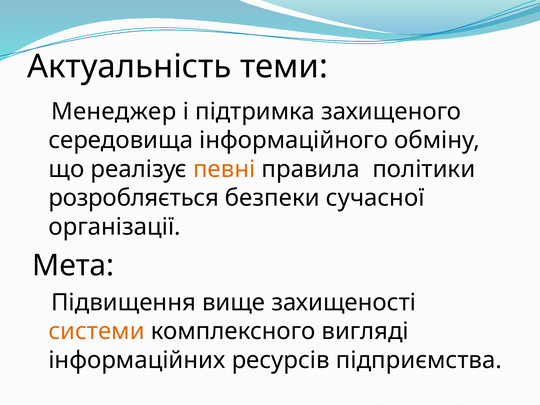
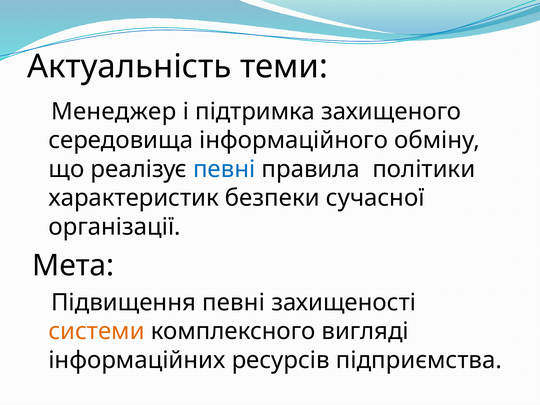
певні at (224, 169) colour: orange -> blue
розробляється: розробляється -> характеристик
Підвищення вище: вище -> певні
